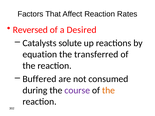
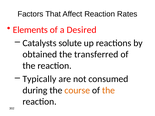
Reversed: Reversed -> Elements
equation: equation -> obtained
Buffered: Buffered -> Typically
course colour: purple -> orange
